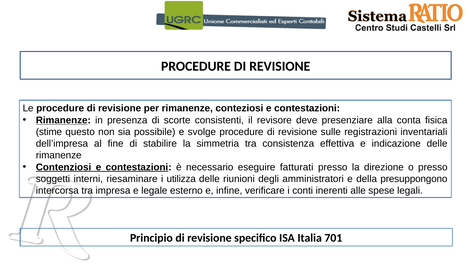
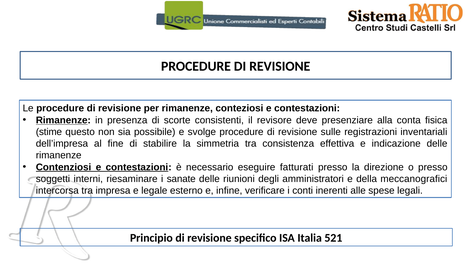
utilizza: utilizza -> sanate
presuppongono: presuppongono -> meccanografici
701: 701 -> 521
